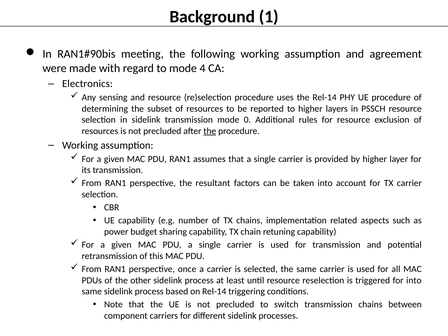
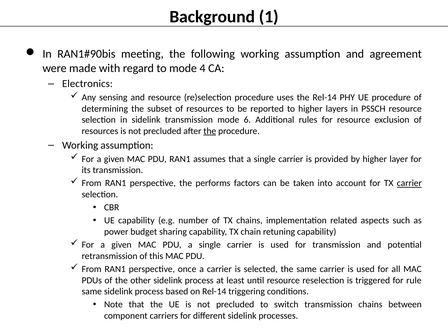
0: 0 -> 6
resultant: resultant -> performs
carrier at (409, 183) underline: none -> present
for into: into -> rule
